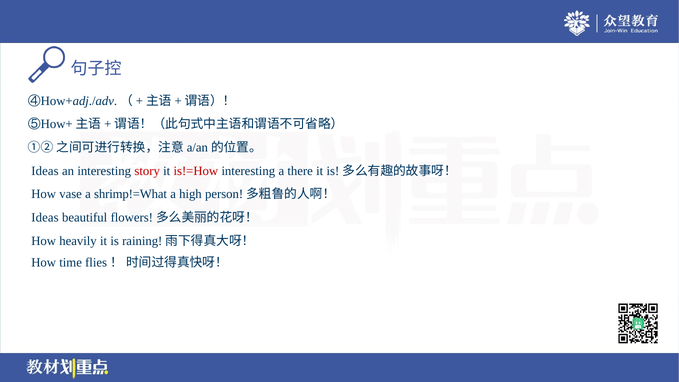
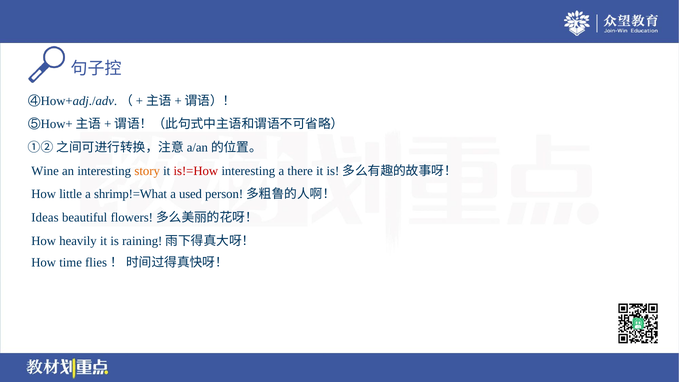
Ideas at (45, 171): Ideas -> Wine
story colour: red -> orange
vase: vase -> little
high: high -> used
